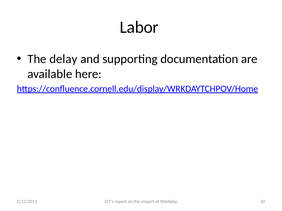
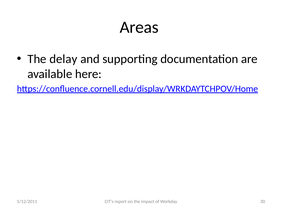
Labor: Labor -> Areas
